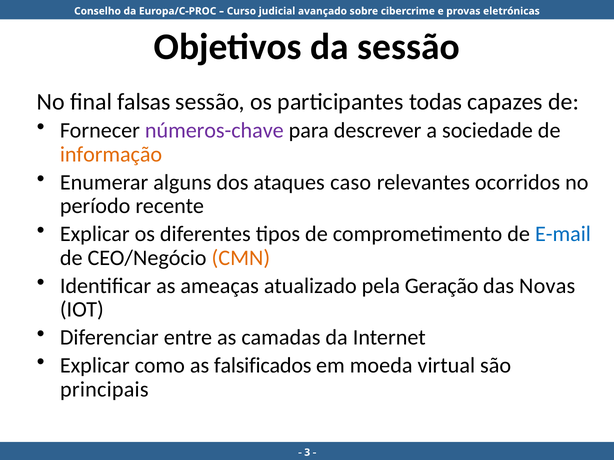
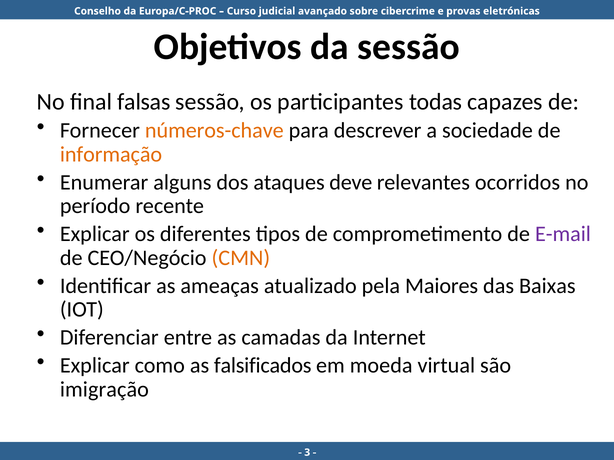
números-chave colour: purple -> orange
caso: caso -> deve
E-mail colour: blue -> purple
Geração: Geração -> Maiores
Novas: Novas -> Baixas
principais: principais -> imigração
